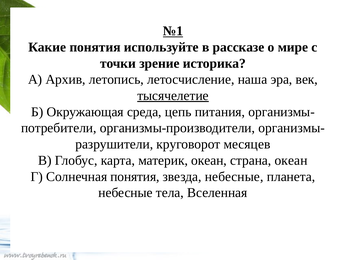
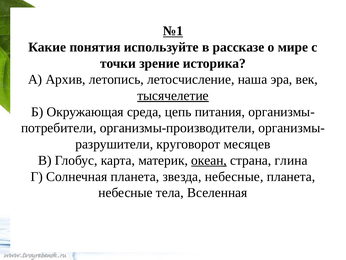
океан at (209, 160) underline: none -> present
страна океан: океан -> глина
Солнечная понятия: понятия -> планета
